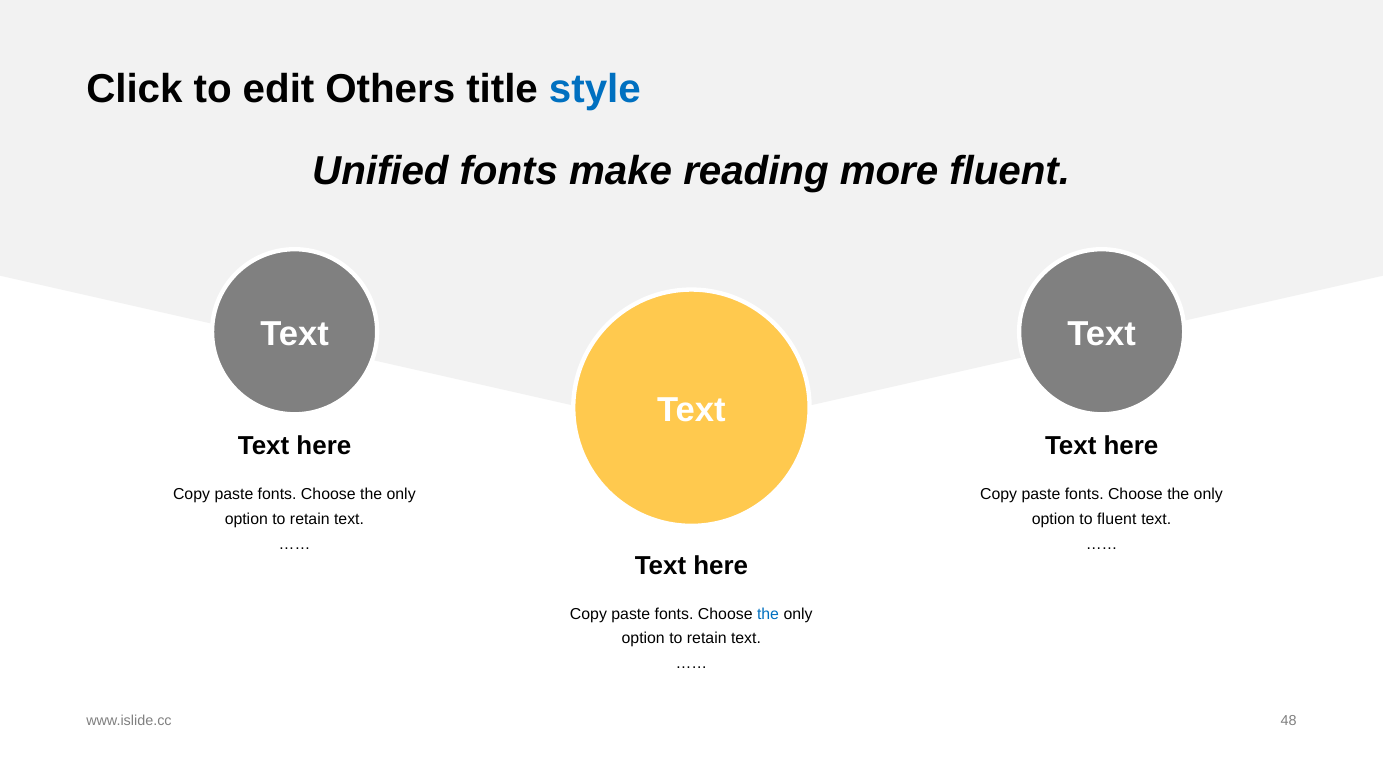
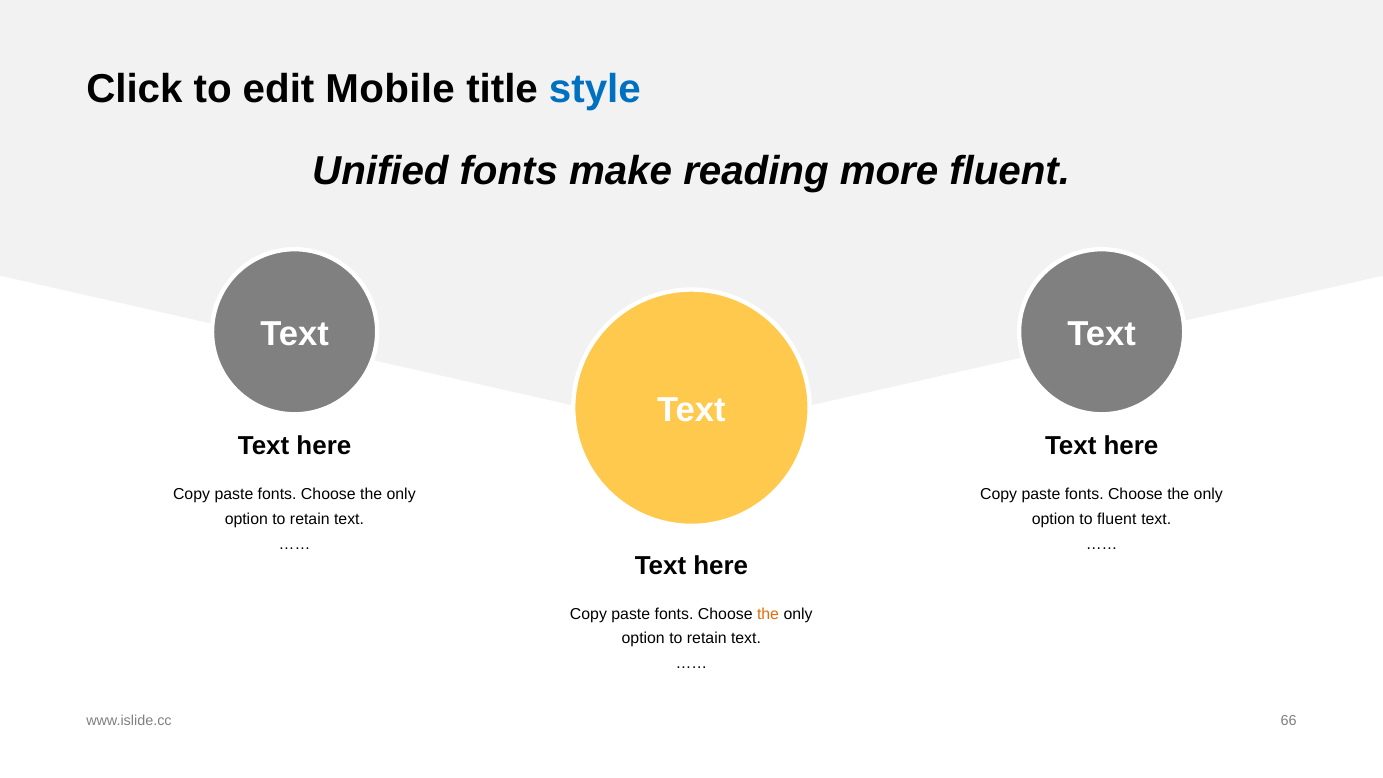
Others: Others -> Mobile
the at (768, 614) colour: blue -> orange
48: 48 -> 66
